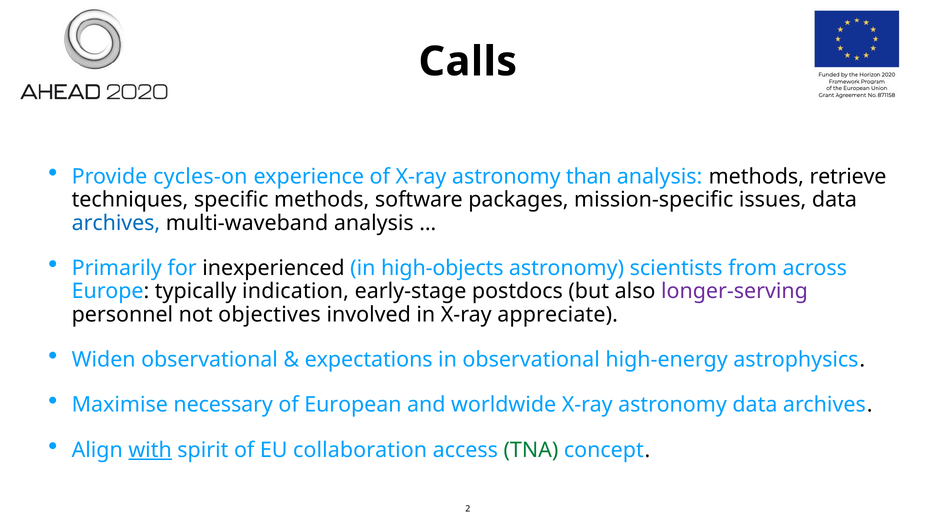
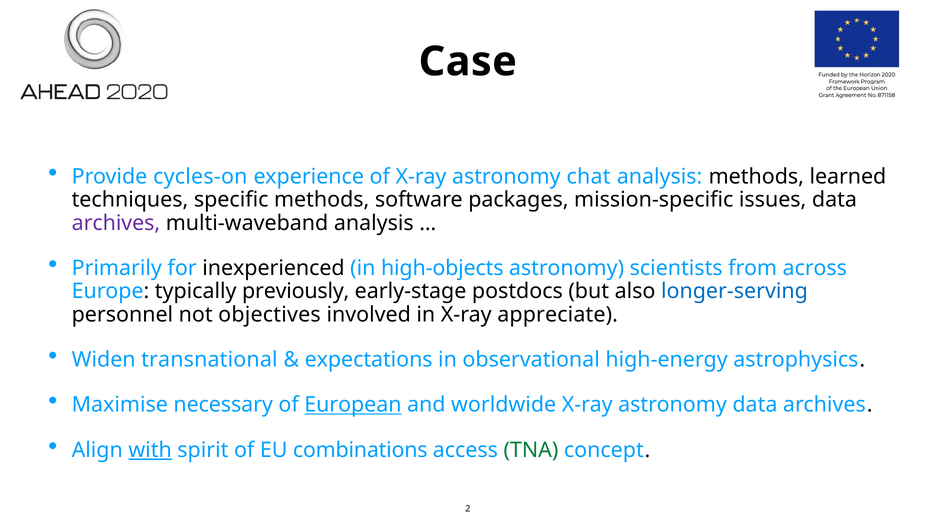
Calls: Calls -> Case
than: than -> chat
retrieve: retrieve -> learned
archives at (116, 223) colour: blue -> purple
indication: indication -> previously
longer-serving colour: purple -> blue
Widen observational: observational -> transnational
European underline: none -> present
collaboration: collaboration -> combinations
